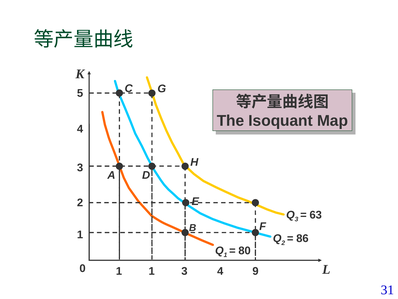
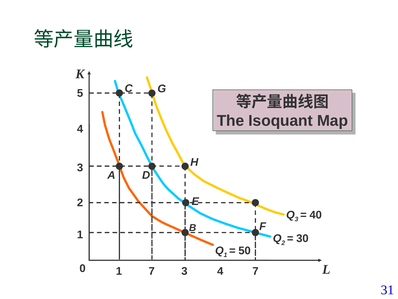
63: 63 -> 40
86: 86 -> 30
80: 80 -> 50
1 1: 1 -> 7
4 9: 9 -> 7
